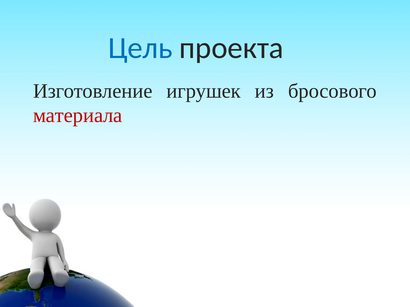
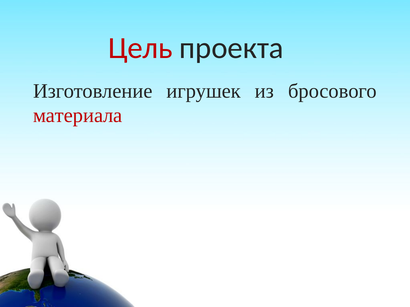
Цель colour: blue -> red
